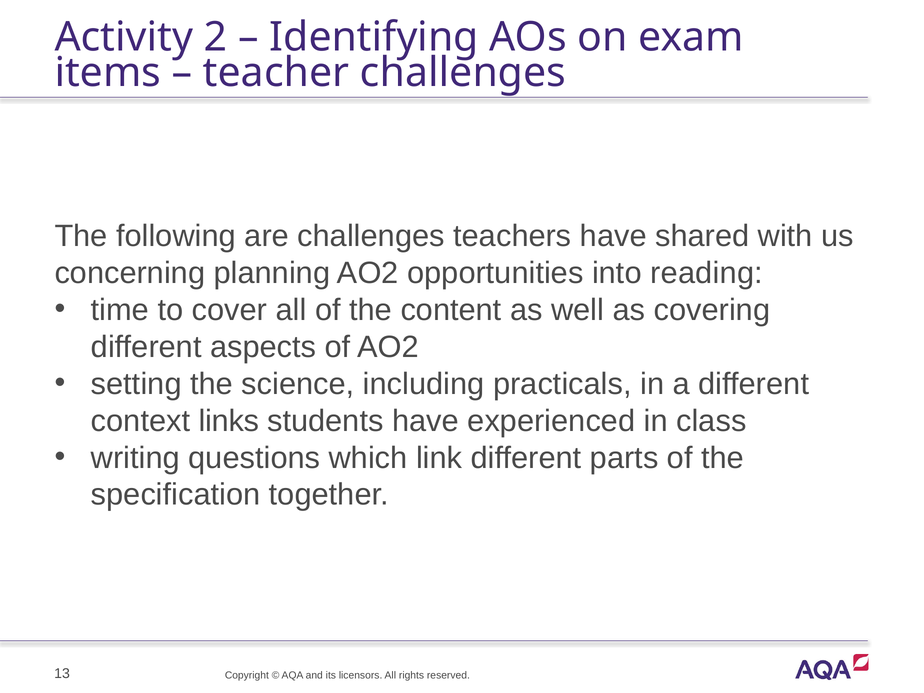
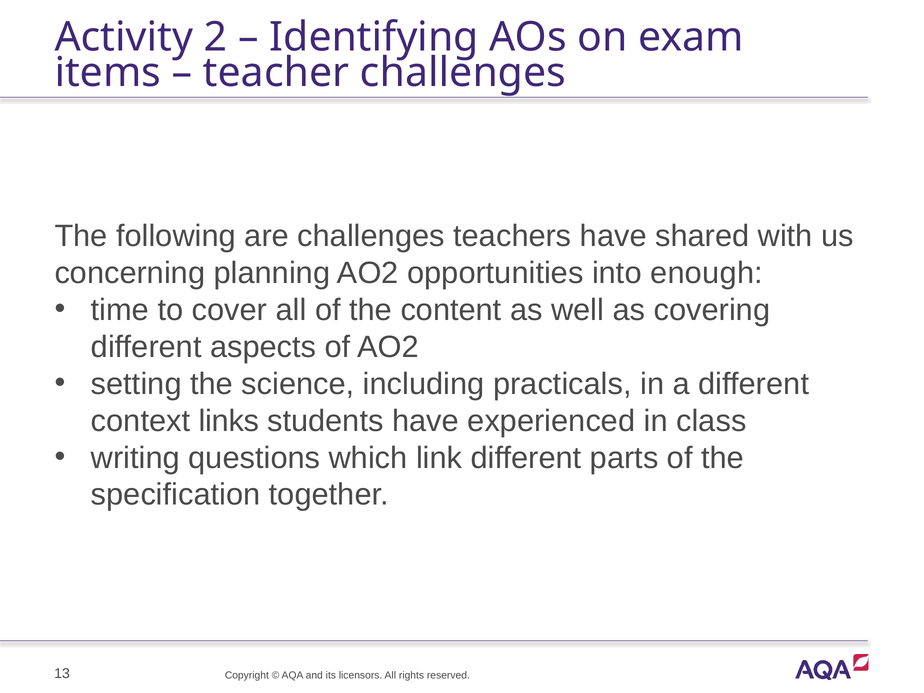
reading: reading -> enough
